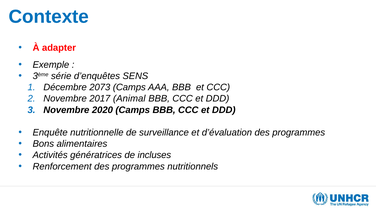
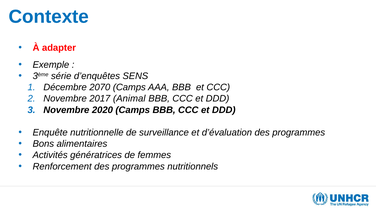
2073: 2073 -> 2070
incluses: incluses -> femmes
